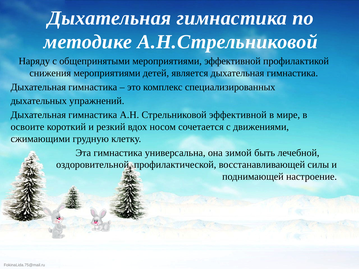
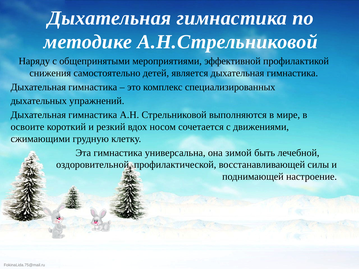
снижения мероприятиями: мероприятиями -> самостоятельно
Стрельниковой эффективной: эффективной -> выполняются
